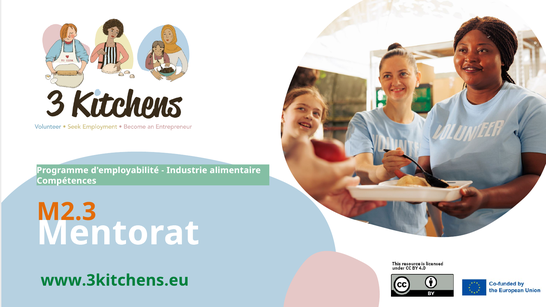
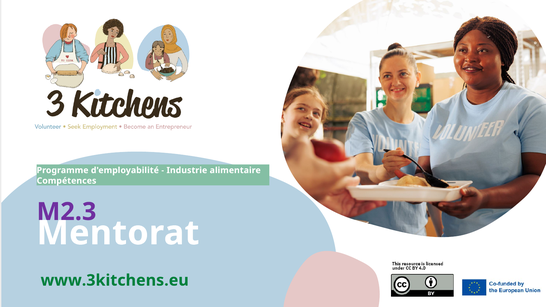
M2.3 colour: orange -> purple
